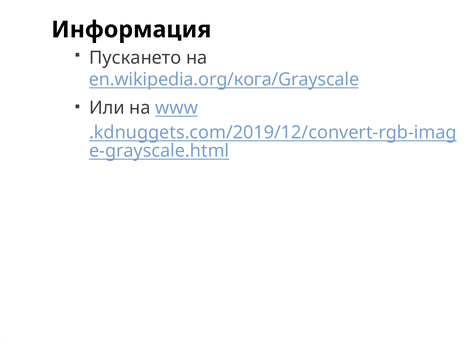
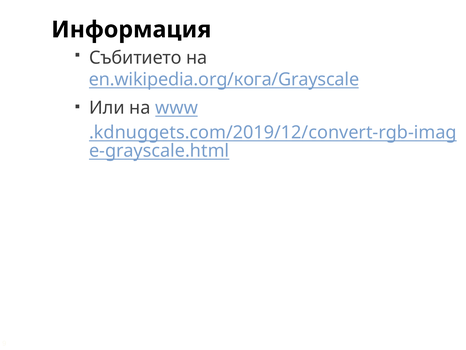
Пускането: Пускането -> Събитието
